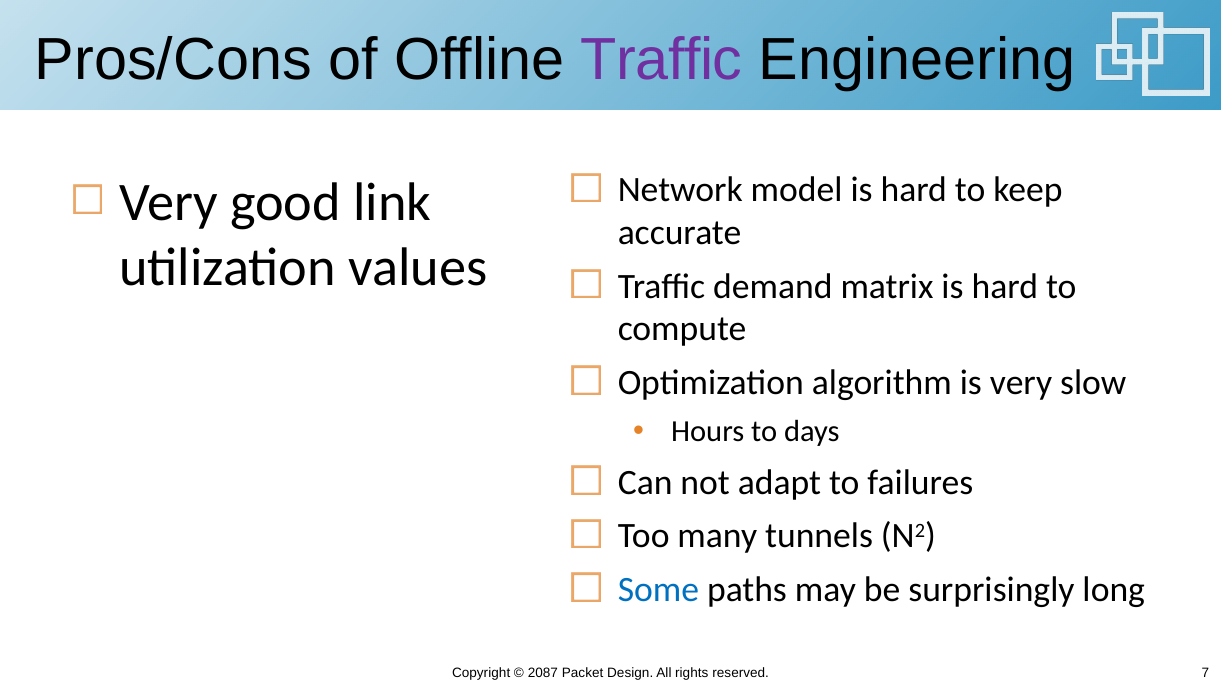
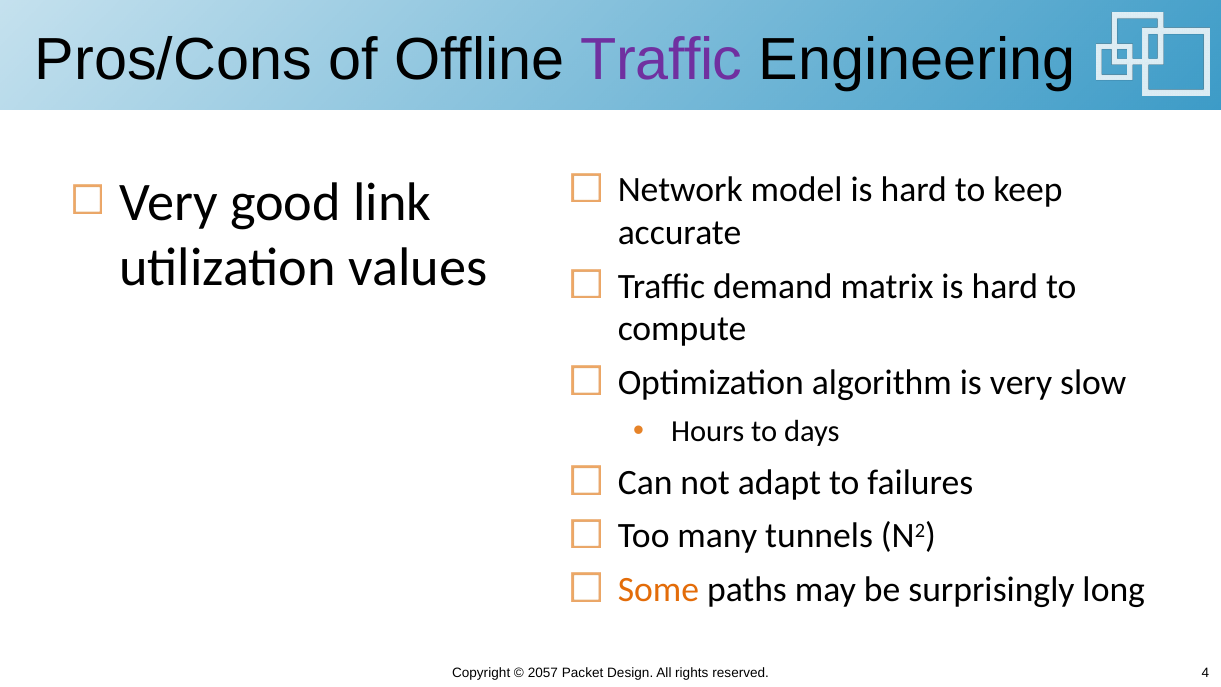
Some colour: blue -> orange
2087: 2087 -> 2057
7: 7 -> 4
